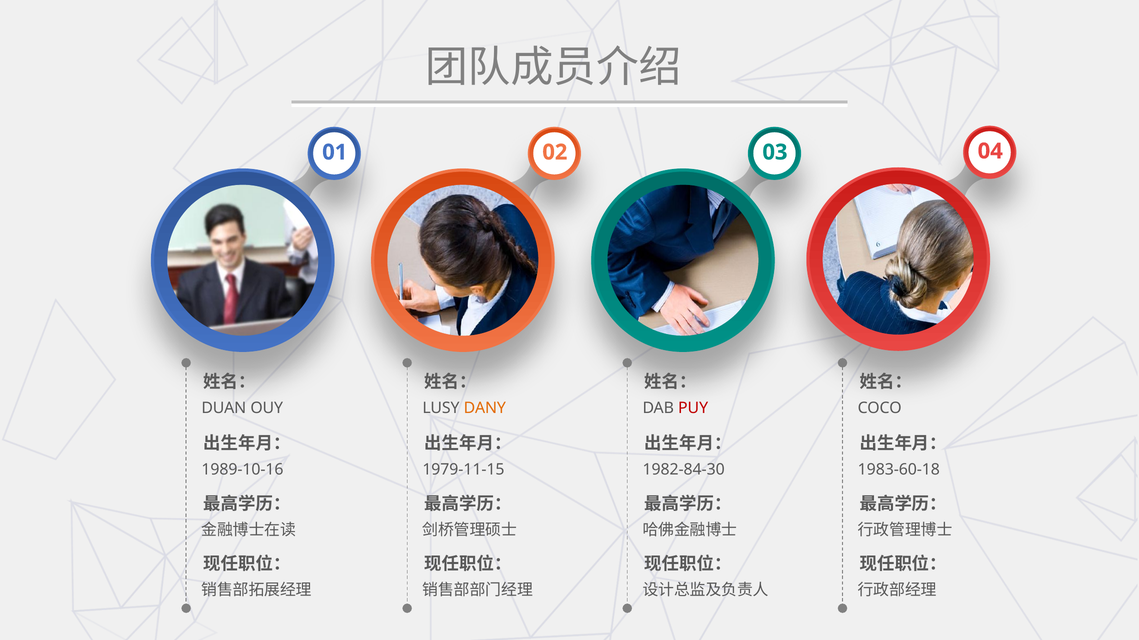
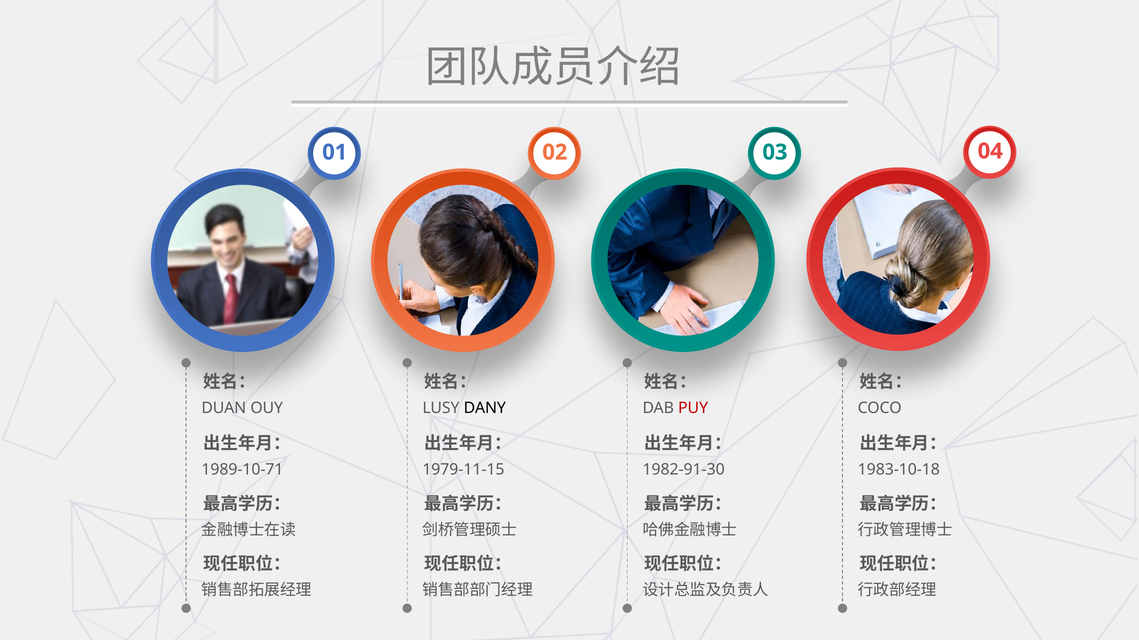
DANY colour: orange -> black
1989-10-16: 1989-10-16 -> 1989-10-71
1982-84-30: 1982-84-30 -> 1982-91-30
1983-60-18: 1983-60-18 -> 1983-10-18
